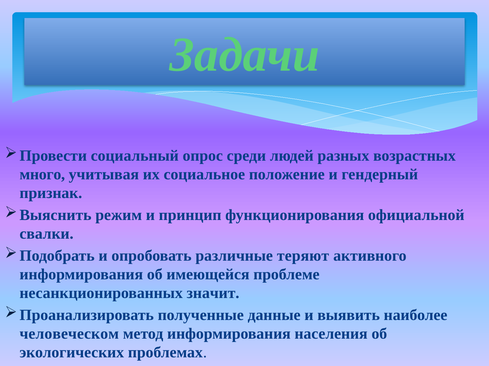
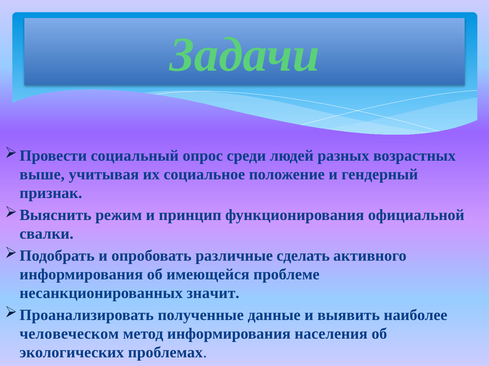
много: много -> выше
теряют: теряют -> сделать
